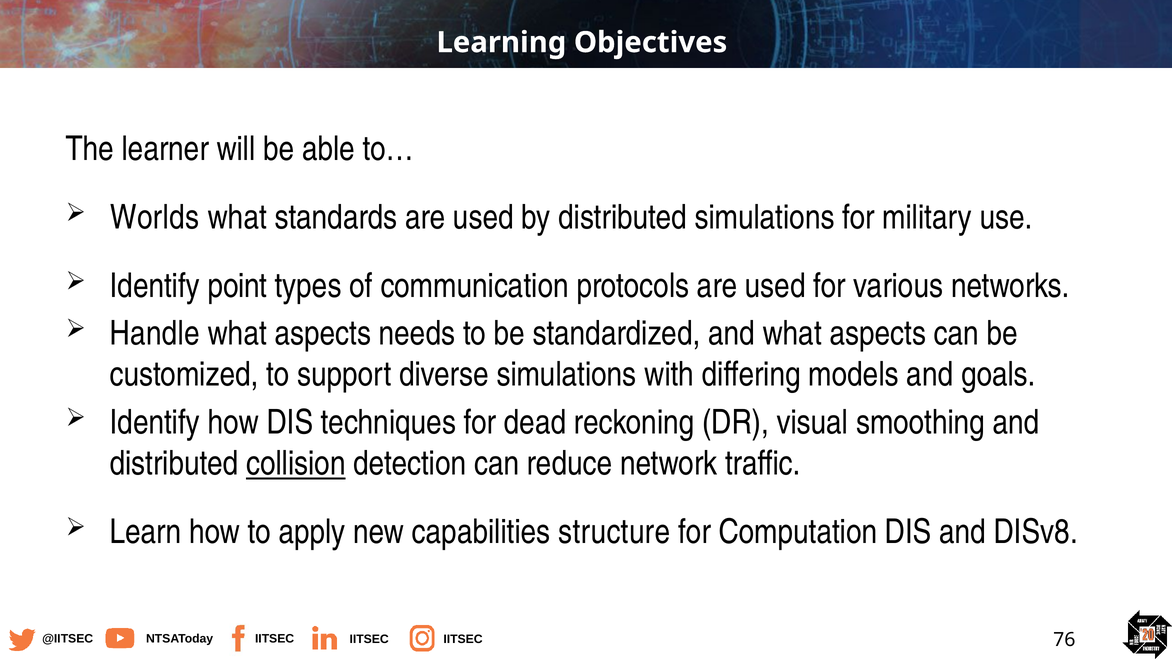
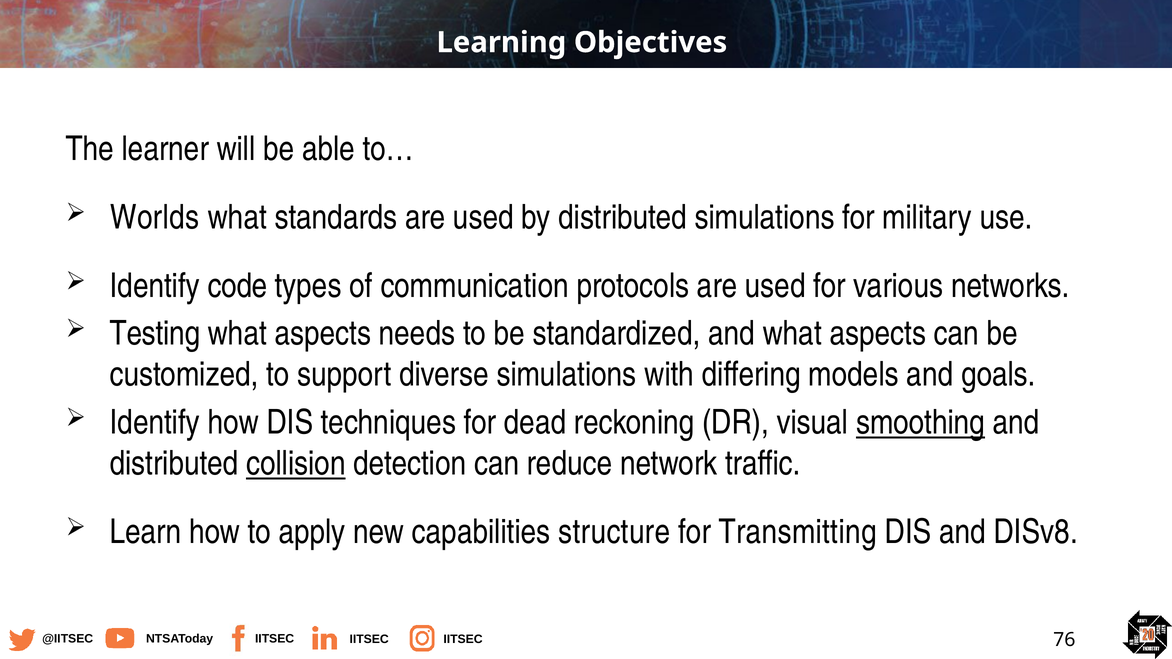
point: point -> code
Handle: Handle -> Testing
smoothing underline: none -> present
Computation: Computation -> Transmitting
